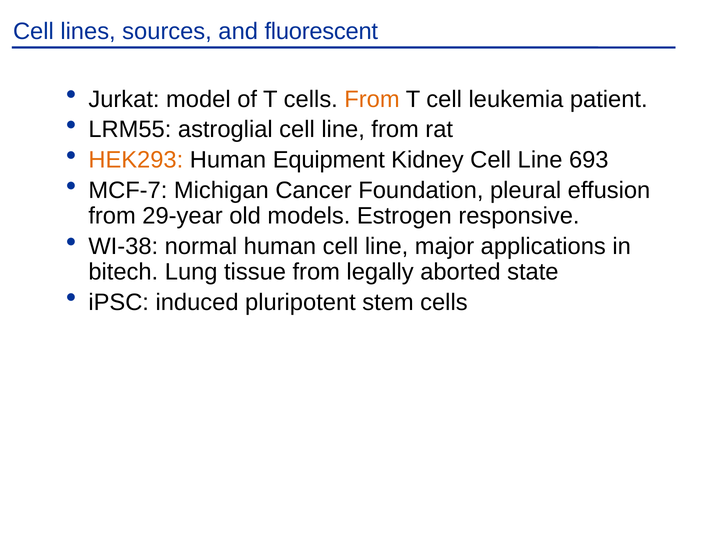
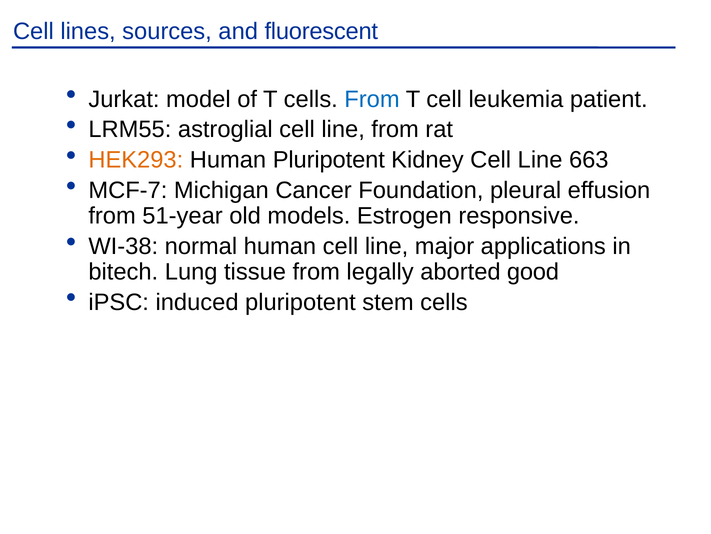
From at (372, 99) colour: orange -> blue
Human Equipment: Equipment -> Pluripotent
693: 693 -> 663
29-year: 29-year -> 51-year
state: state -> good
